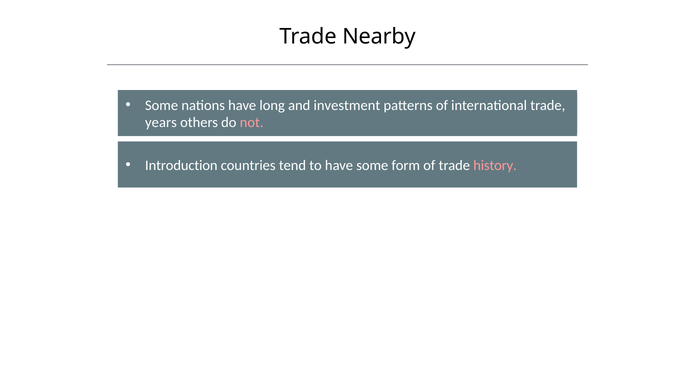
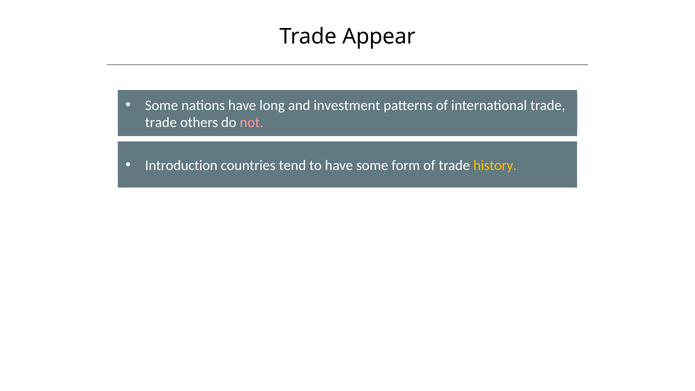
Nearby: Nearby -> Appear
years at (161, 123): years -> trade
history colour: pink -> yellow
